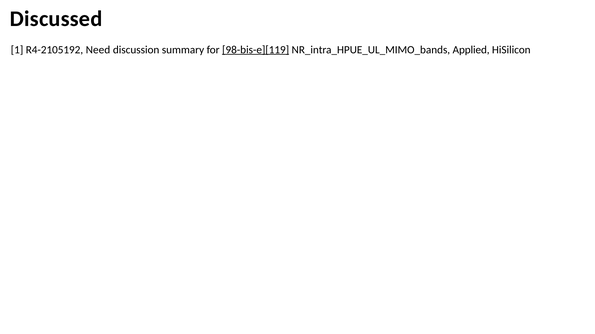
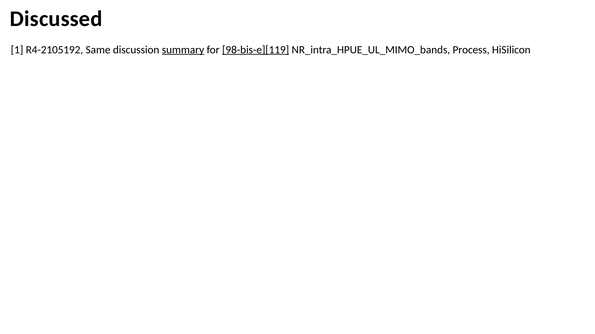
Need: Need -> Same
summary underline: none -> present
Applied: Applied -> Process
